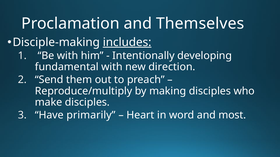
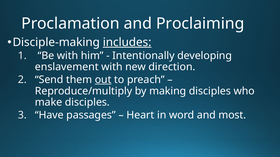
Themselves: Themselves -> Proclaiming
fundamental: fundamental -> enslavement
out underline: none -> present
primarily: primarily -> passages
